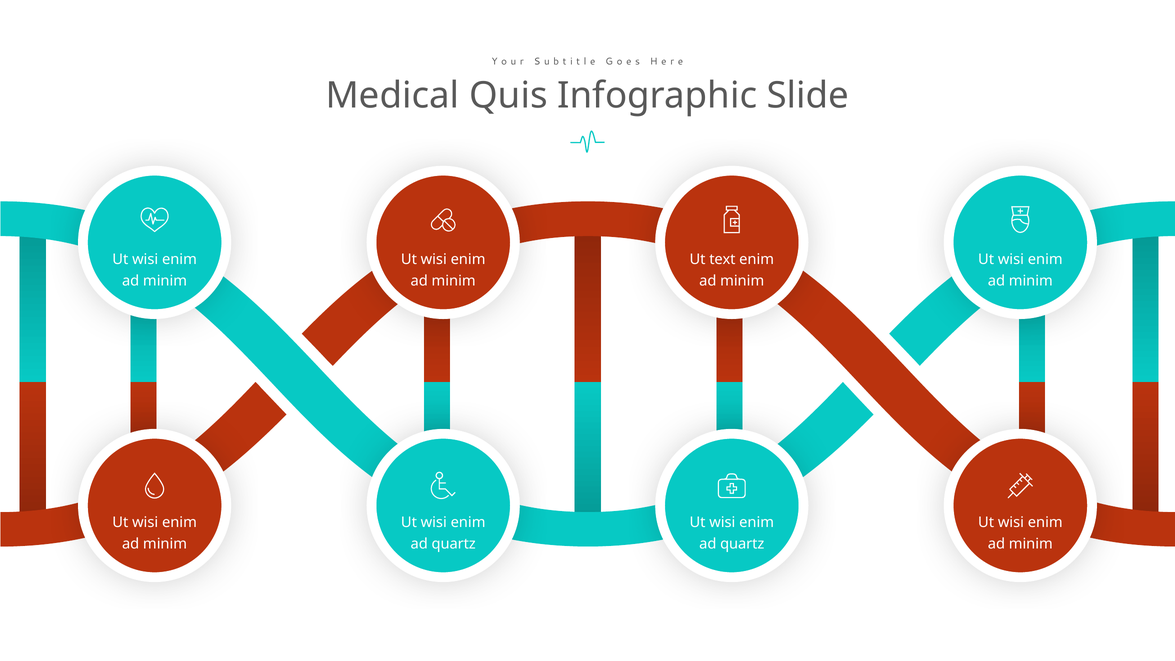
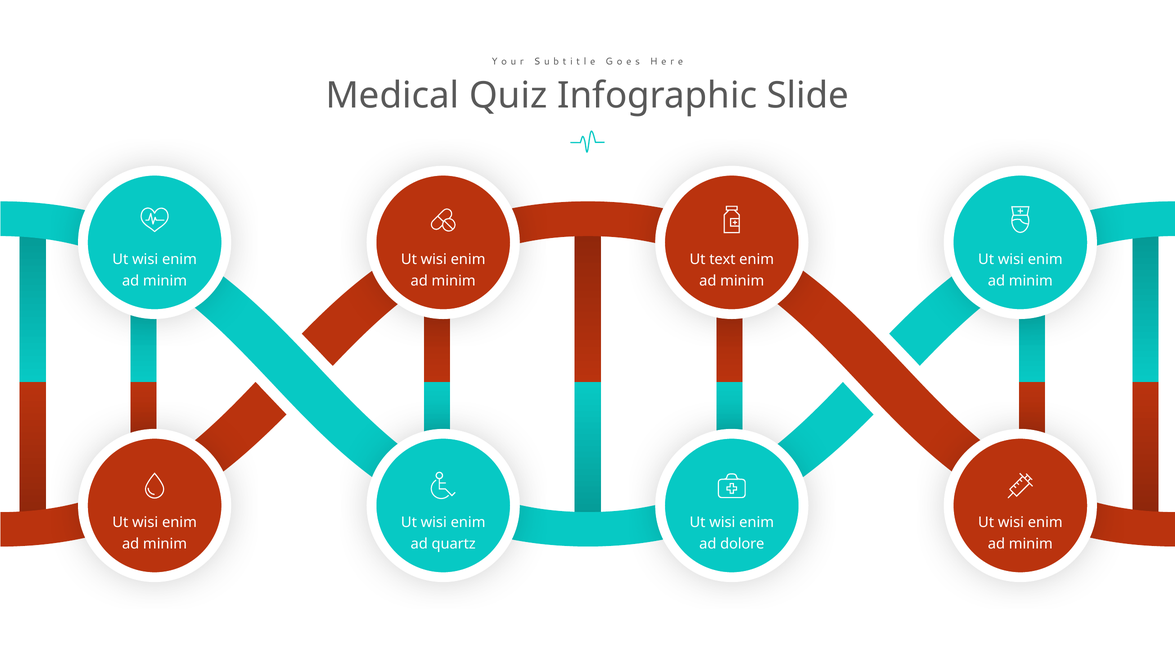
Quis: Quis -> Quiz
quartz at (742, 544): quartz -> dolore
